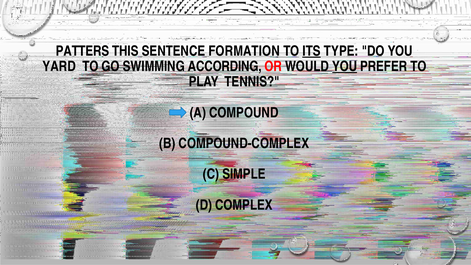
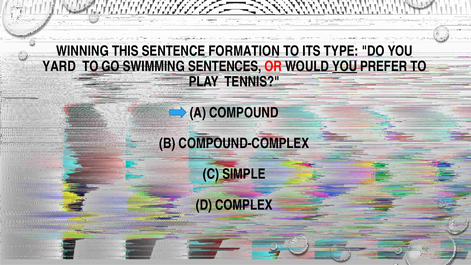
PATTERS: PATTERS -> WINNING
ITS underline: present -> none
ACCORDING: ACCORDING -> SENTENCES
